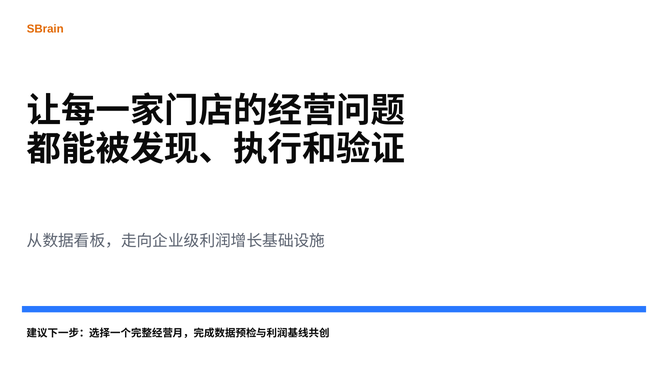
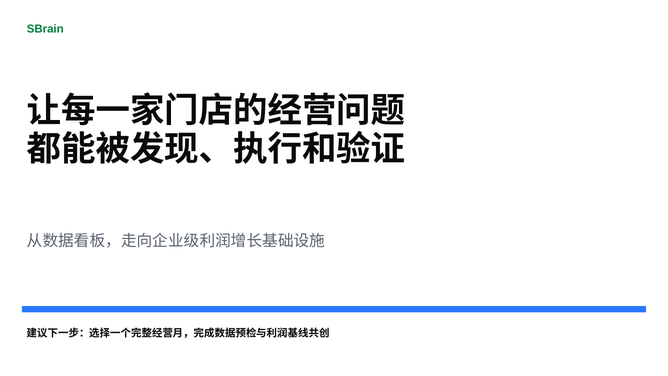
SBrain colour: orange -> green
